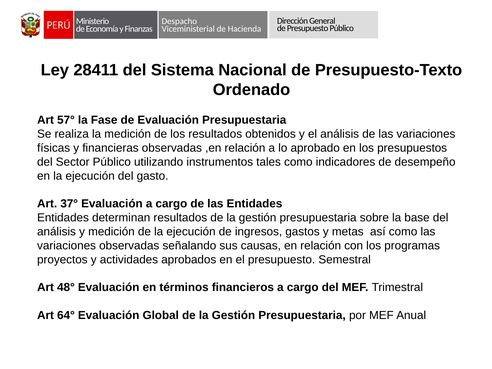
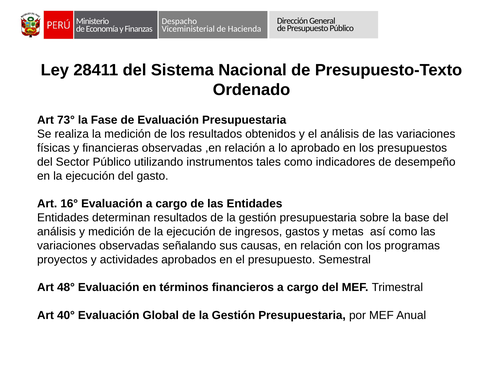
57°: 57° -> 73°
37°: 37° -> 16°
64°: 64° -> 40°
